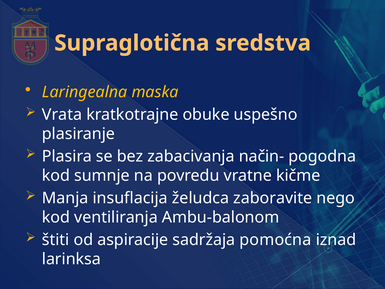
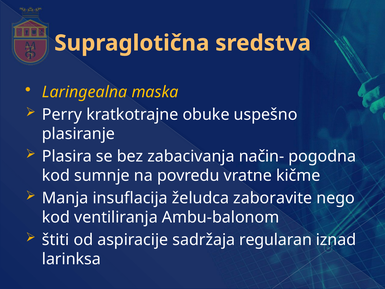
Vrata: Vrata -> Perry
pomoćna: pomoćna -> regularan
